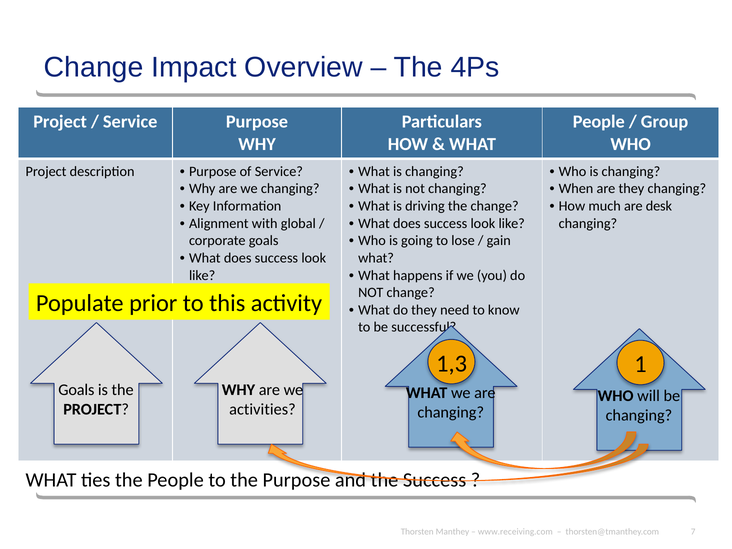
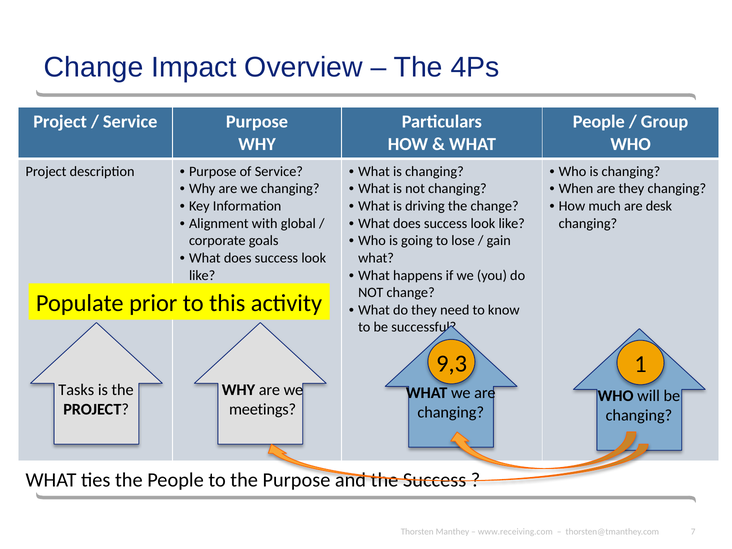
1,3: 1,3 -> 9,3
Goals at (76, 390): Goals -> Tasks
activities: activities -> meetings
